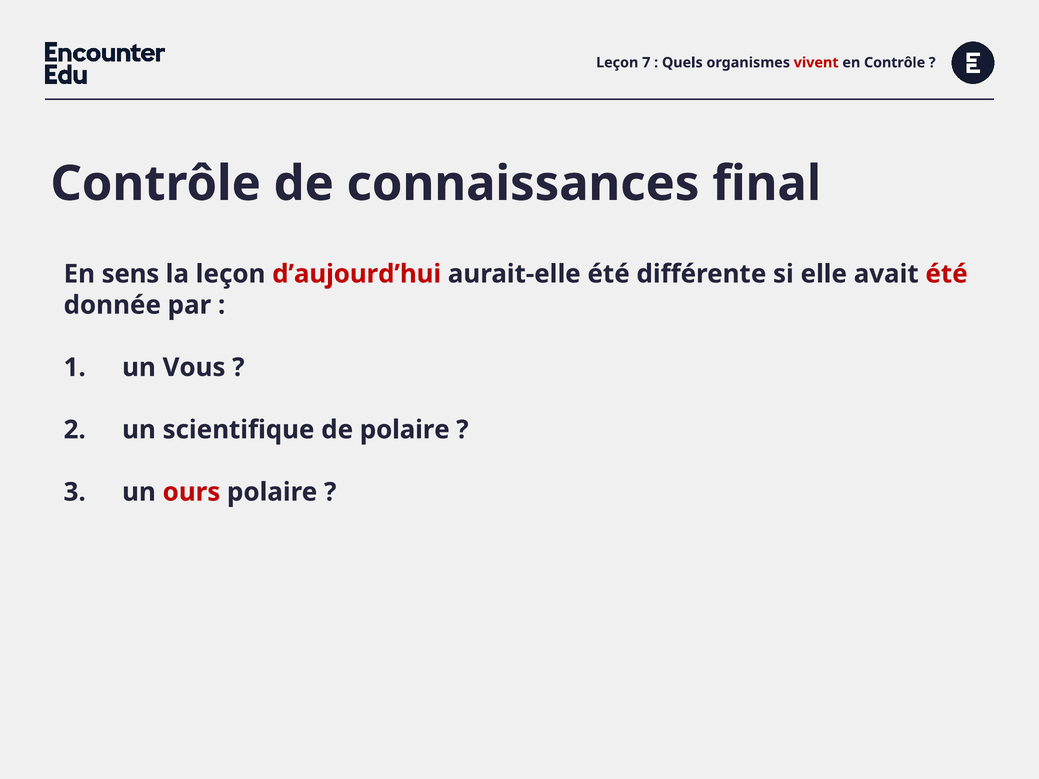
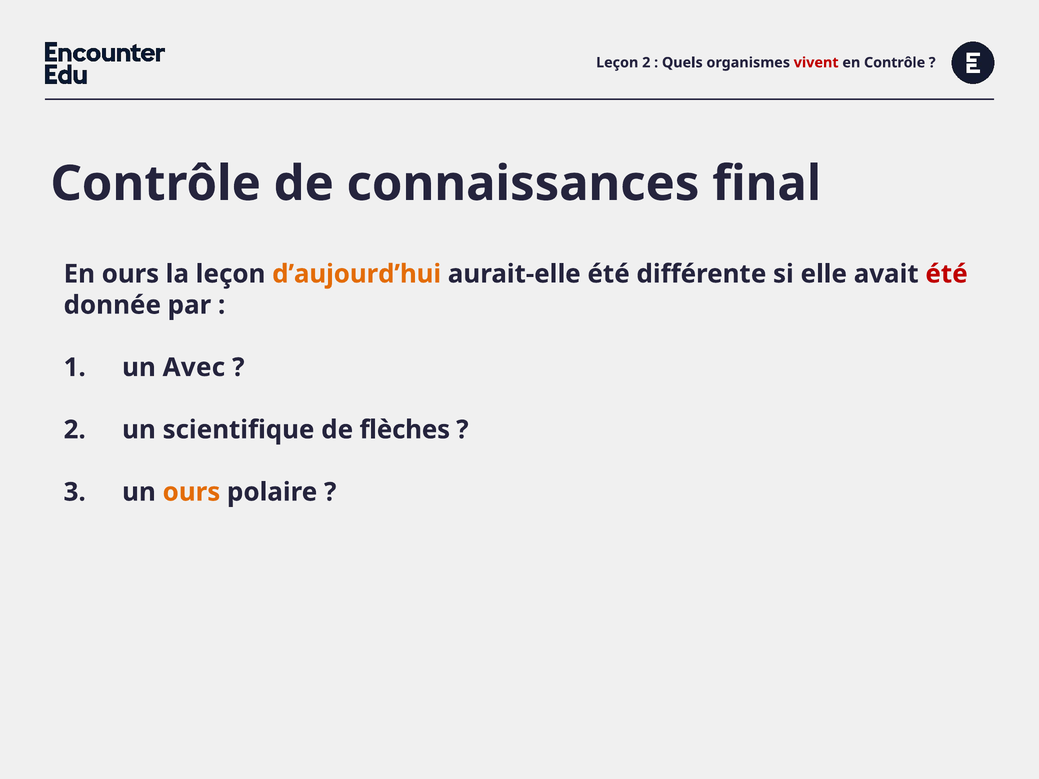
Leçon 7: 7 -> 2
En sens: sens -> ours
d’aujourd’hui colour: red -> orange
Vous: Vous -> Avec
de polaire: polaire -> flèches
ours at (191, 492) colour: red -> orange
